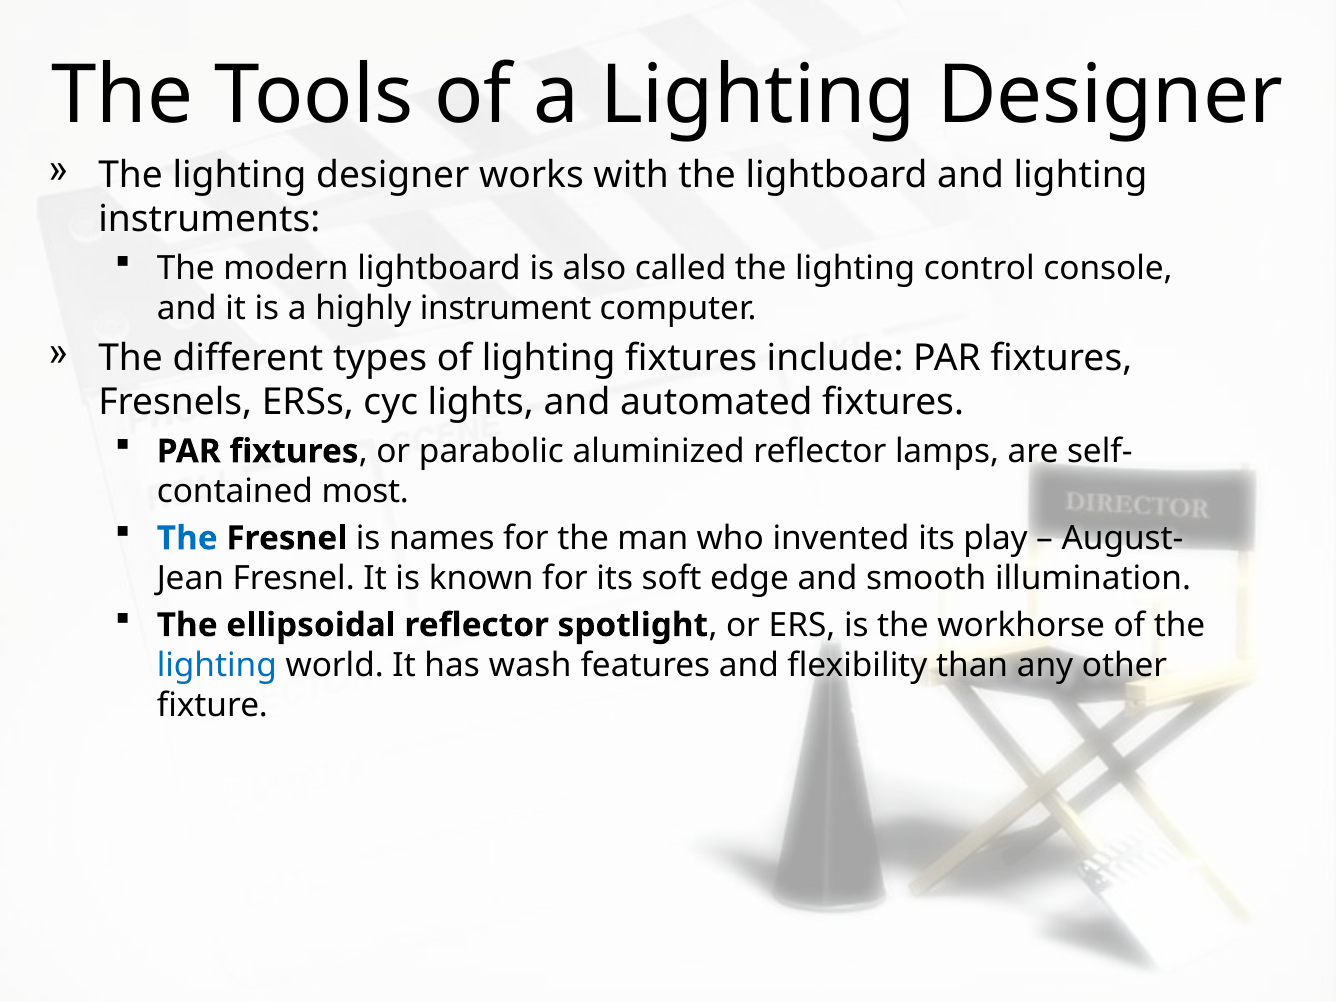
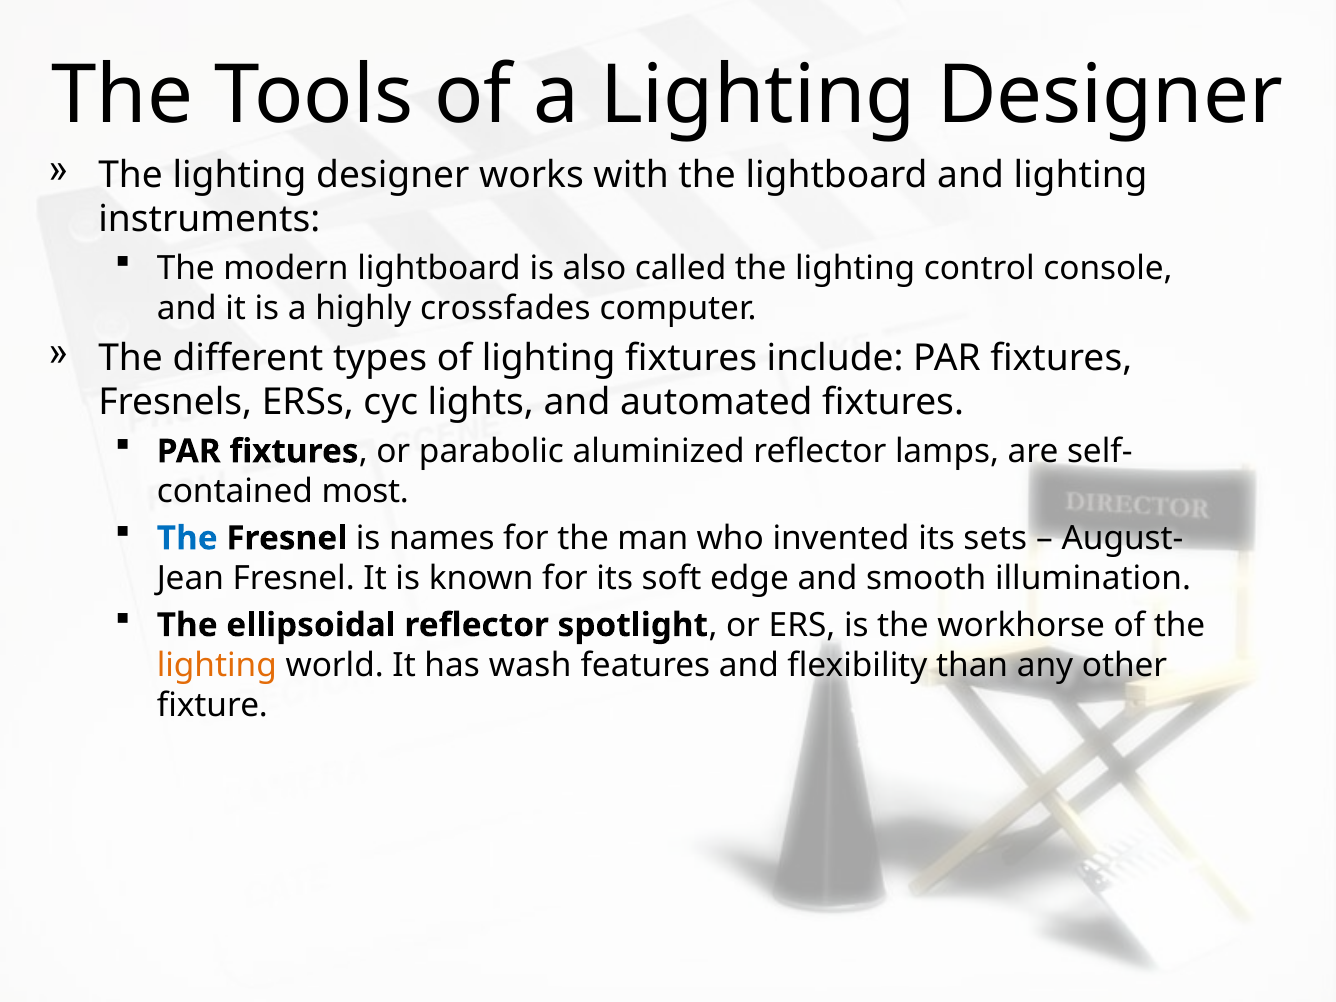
instrument: instrument -> crossfades
play: play -> sets
lighting at (217, 665) colour: blue -> orange
